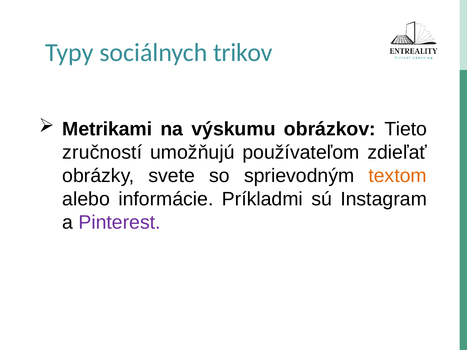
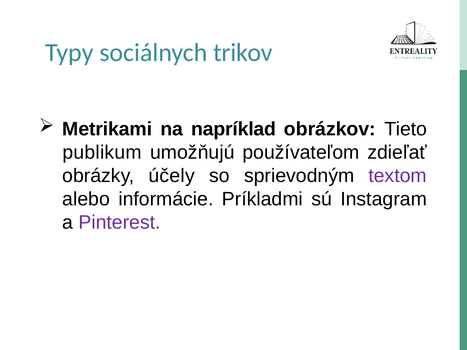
výskumu: výskumu -> napríklad
zručností: zručností -> publikum
svete: svete -> účely
textom colour: orange -> purple
